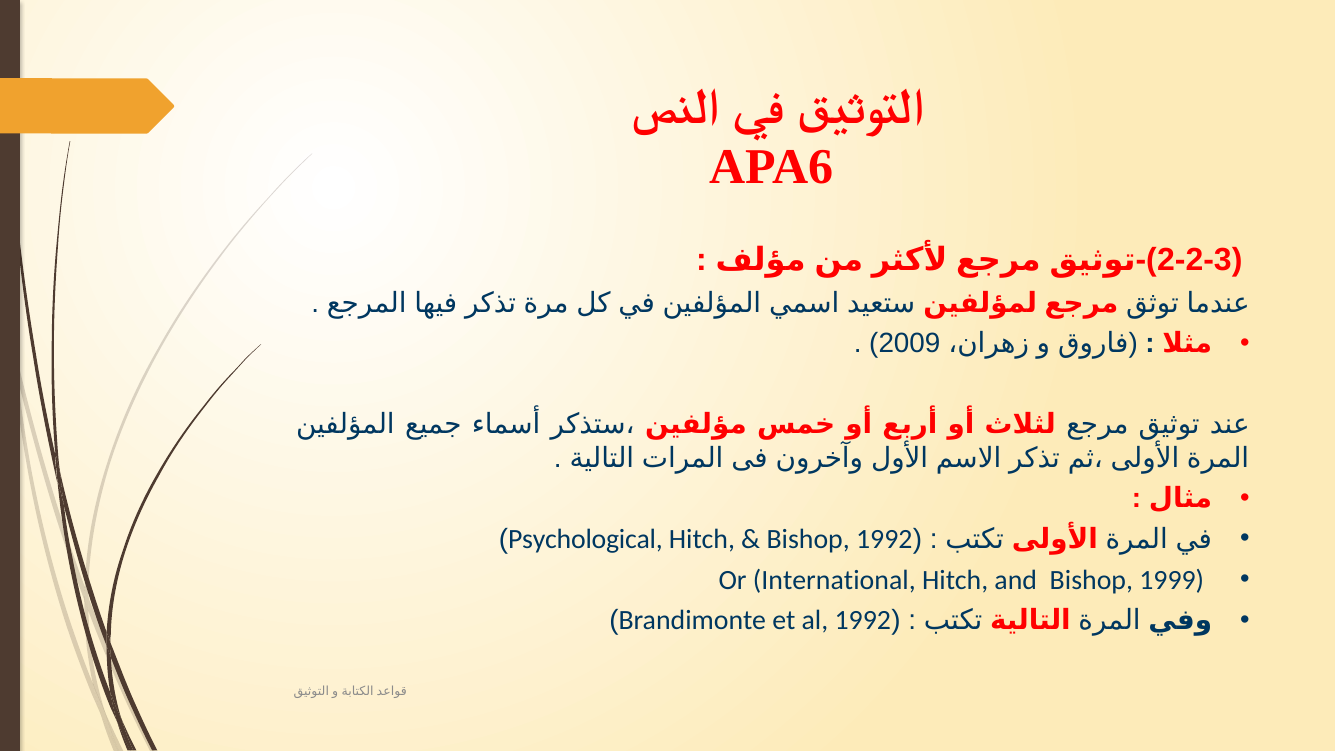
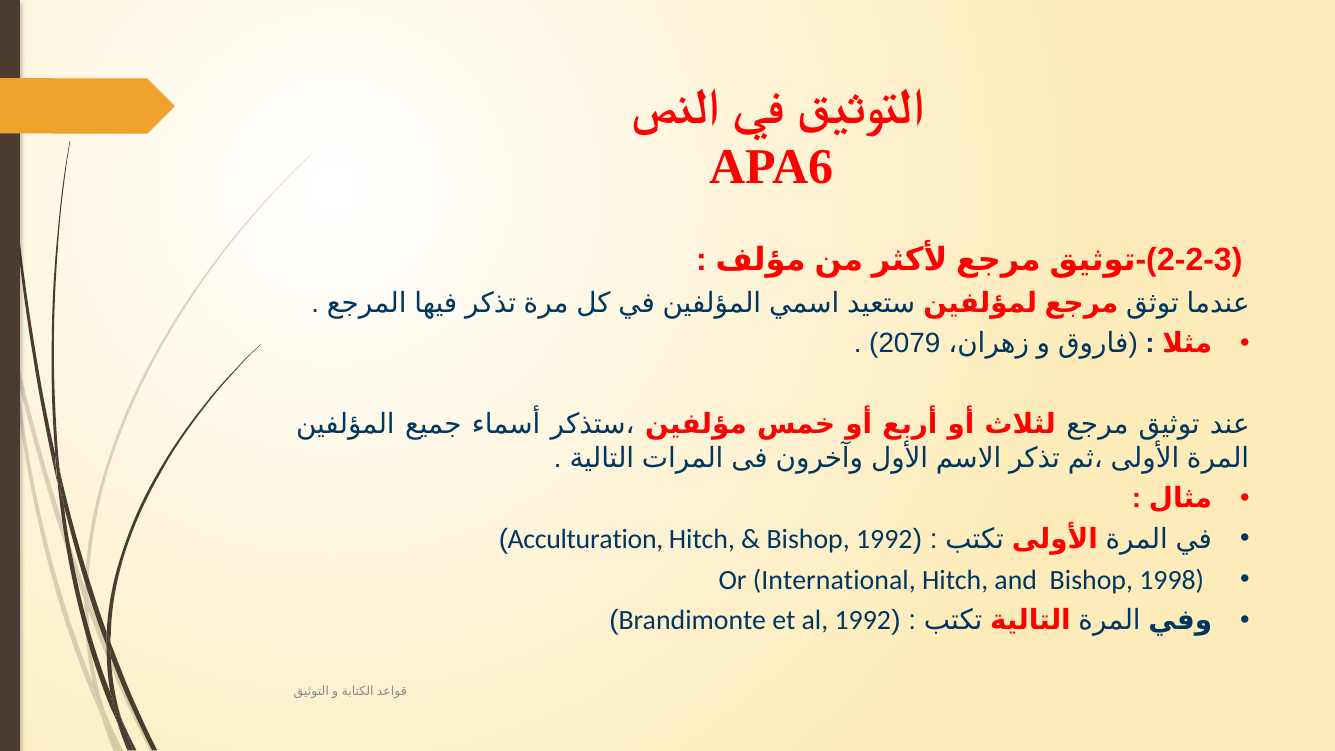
2009: 2009 -> 2079
Psychological: Psychological -> Acculturation
1999: 1999 -> 1998
